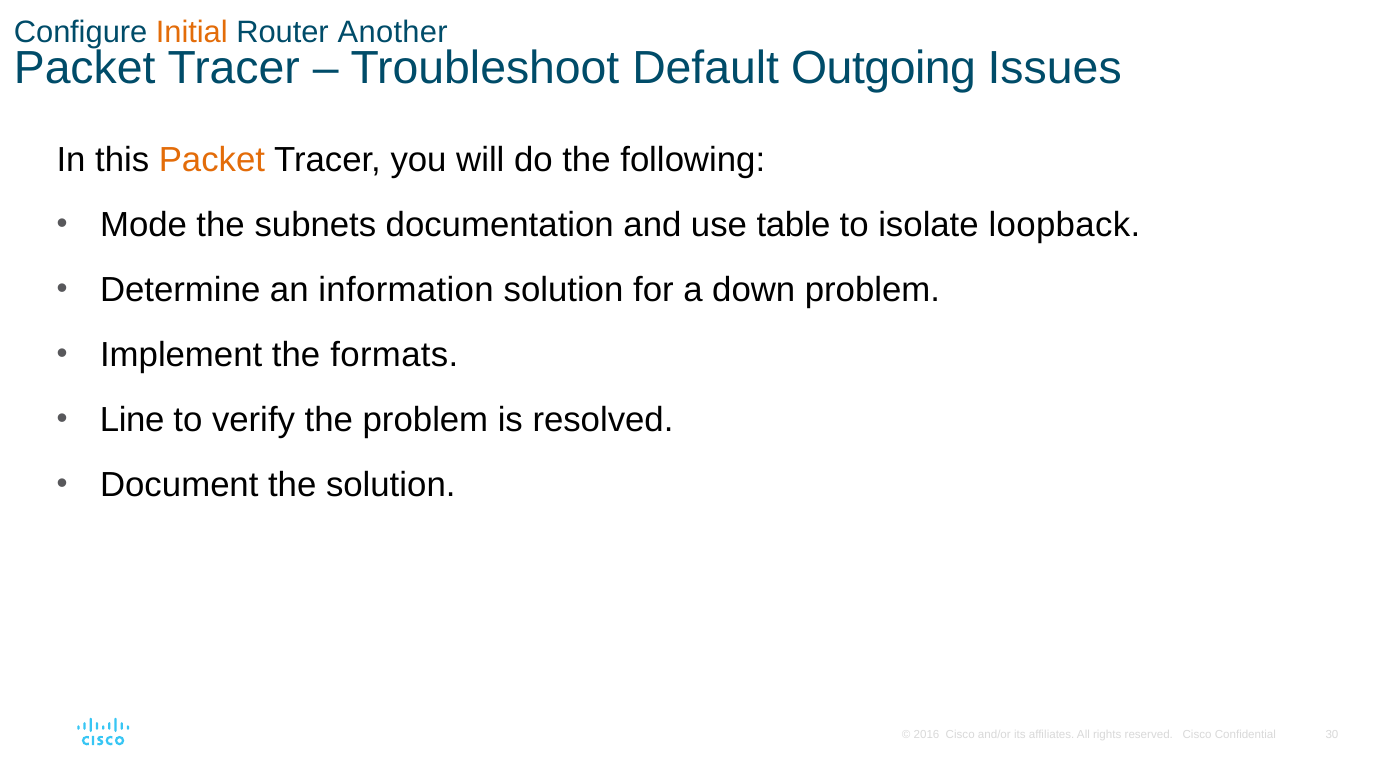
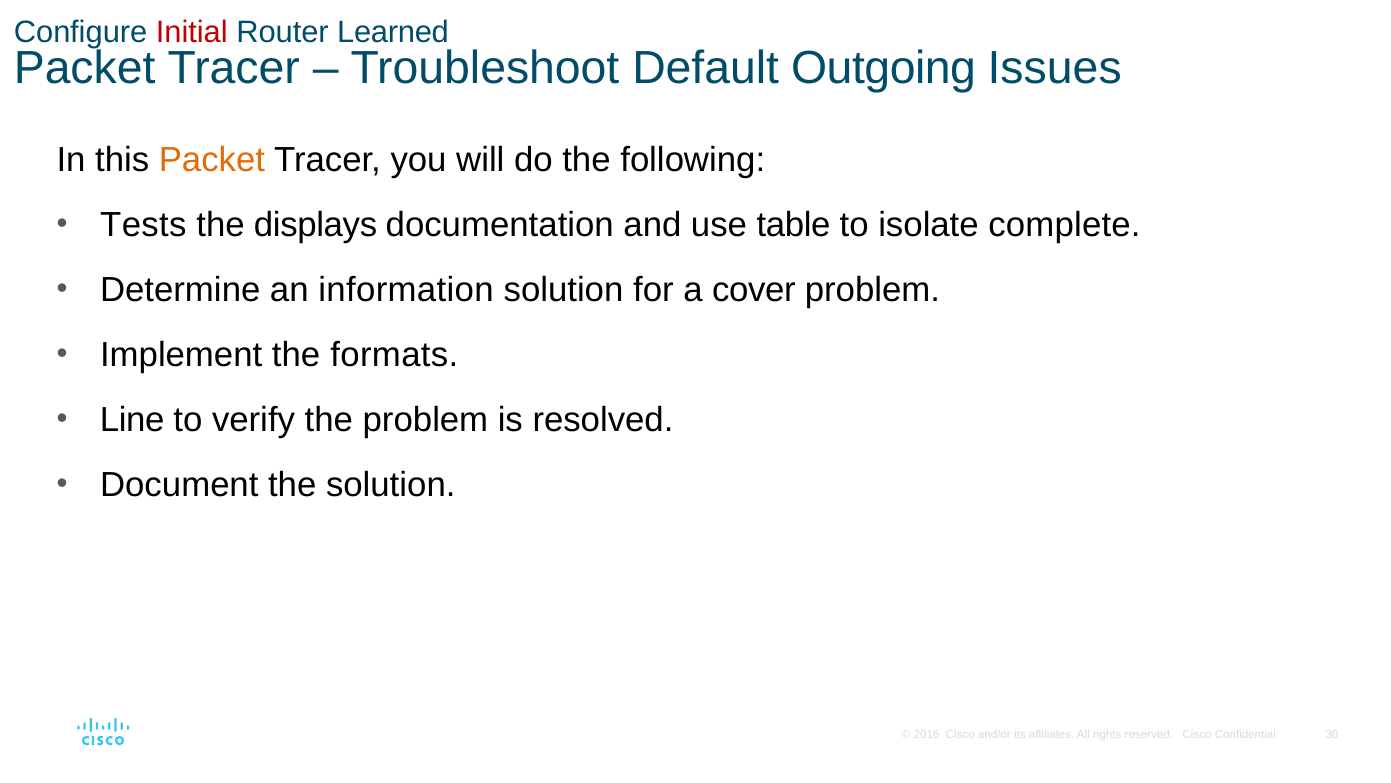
Initial colour: orange -> red
Another: Another -> Learned
Mode: Mode -> Tests
subnets: subnets -> displays
loopback: loopback -> complete
down: down -> cover
